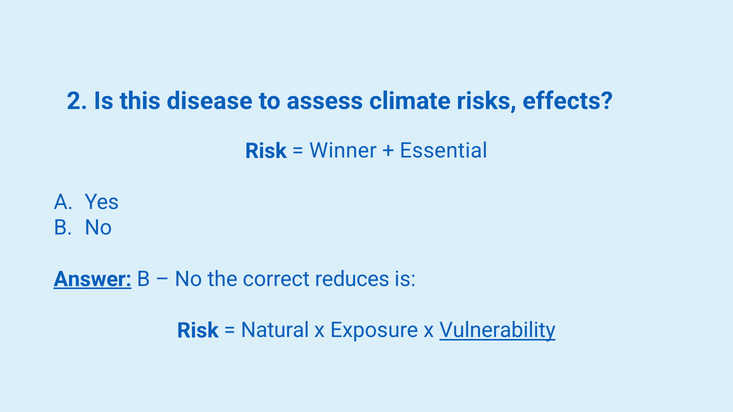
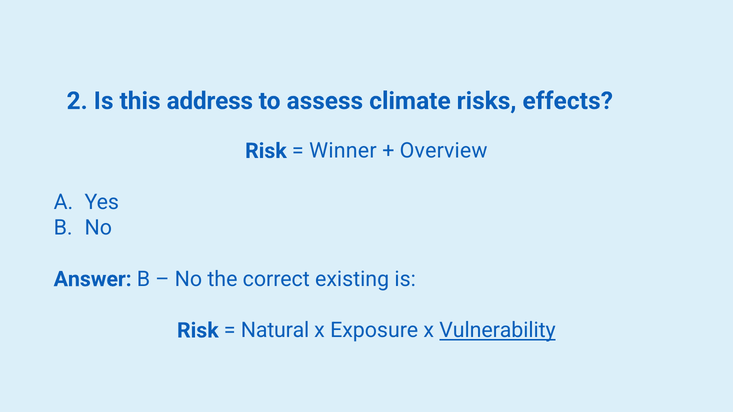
disease: disease -> address
Essential: Essential -> Overview
Answer underline: present -> none
reduces: reduces -> existing
